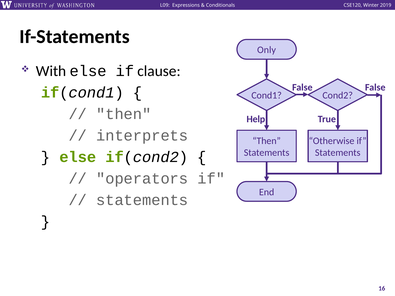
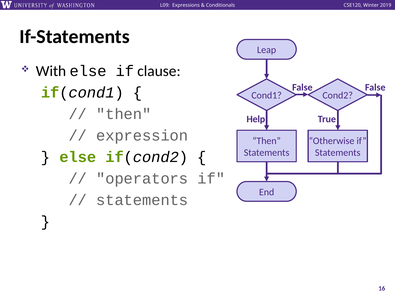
Only: Only -> Leap
interprets: interprets -> expression
